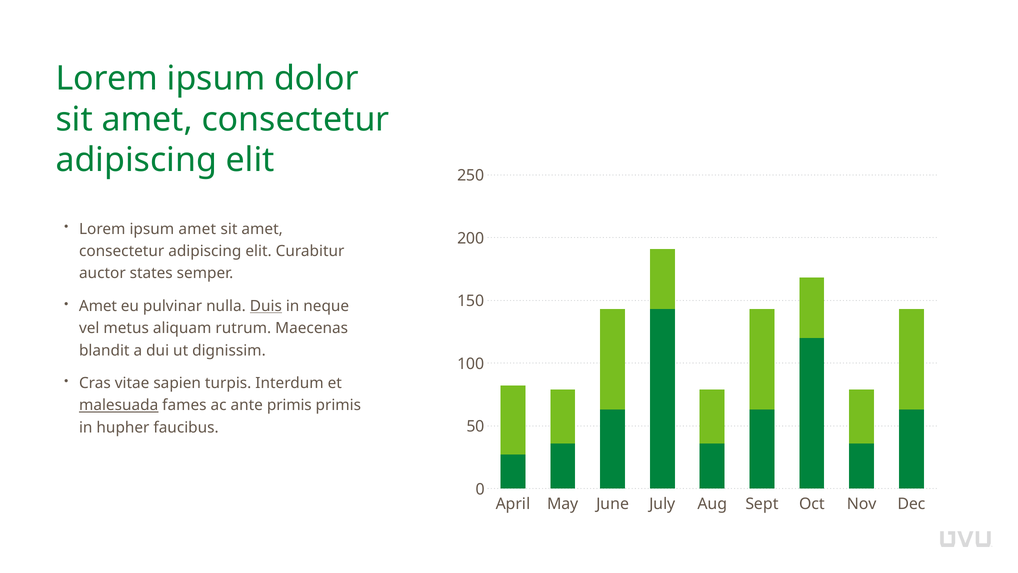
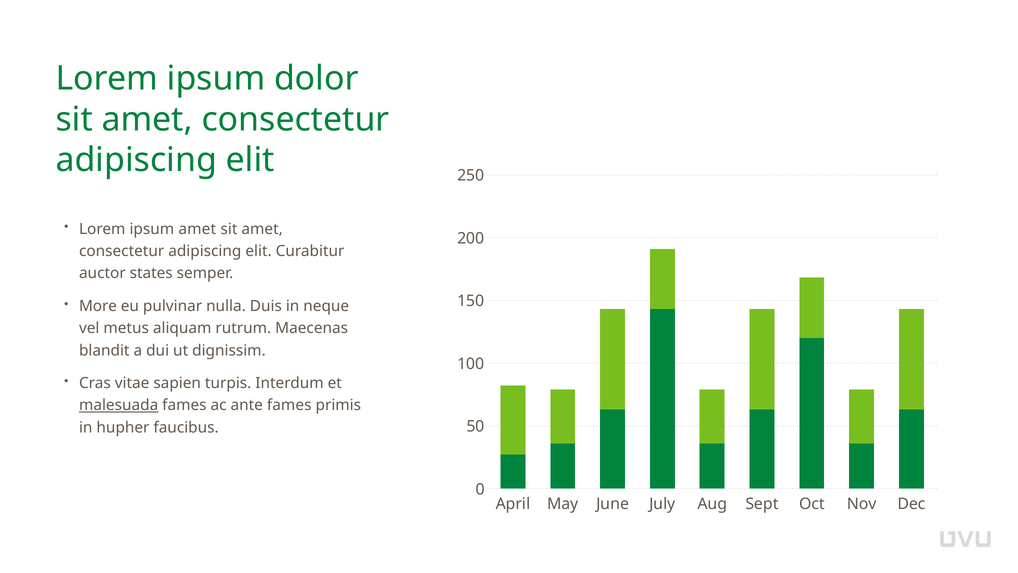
Amet at (98, 306): Amet -> More
Duis underline: present -> none
ante primis: primis -> fames
